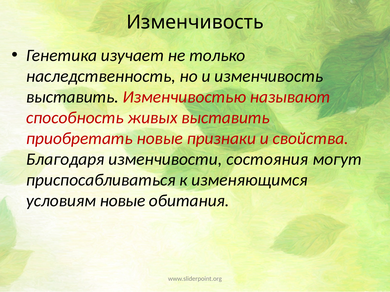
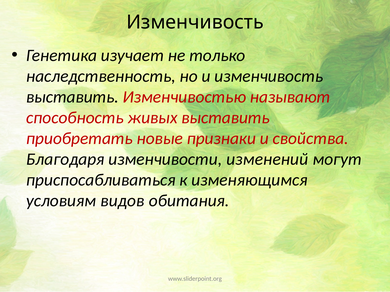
состояния: состояния -> изменений
условиям новые: новые -> видов
